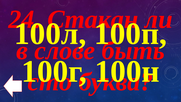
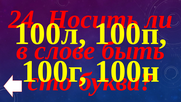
Стакан: Стакан -> Носить
